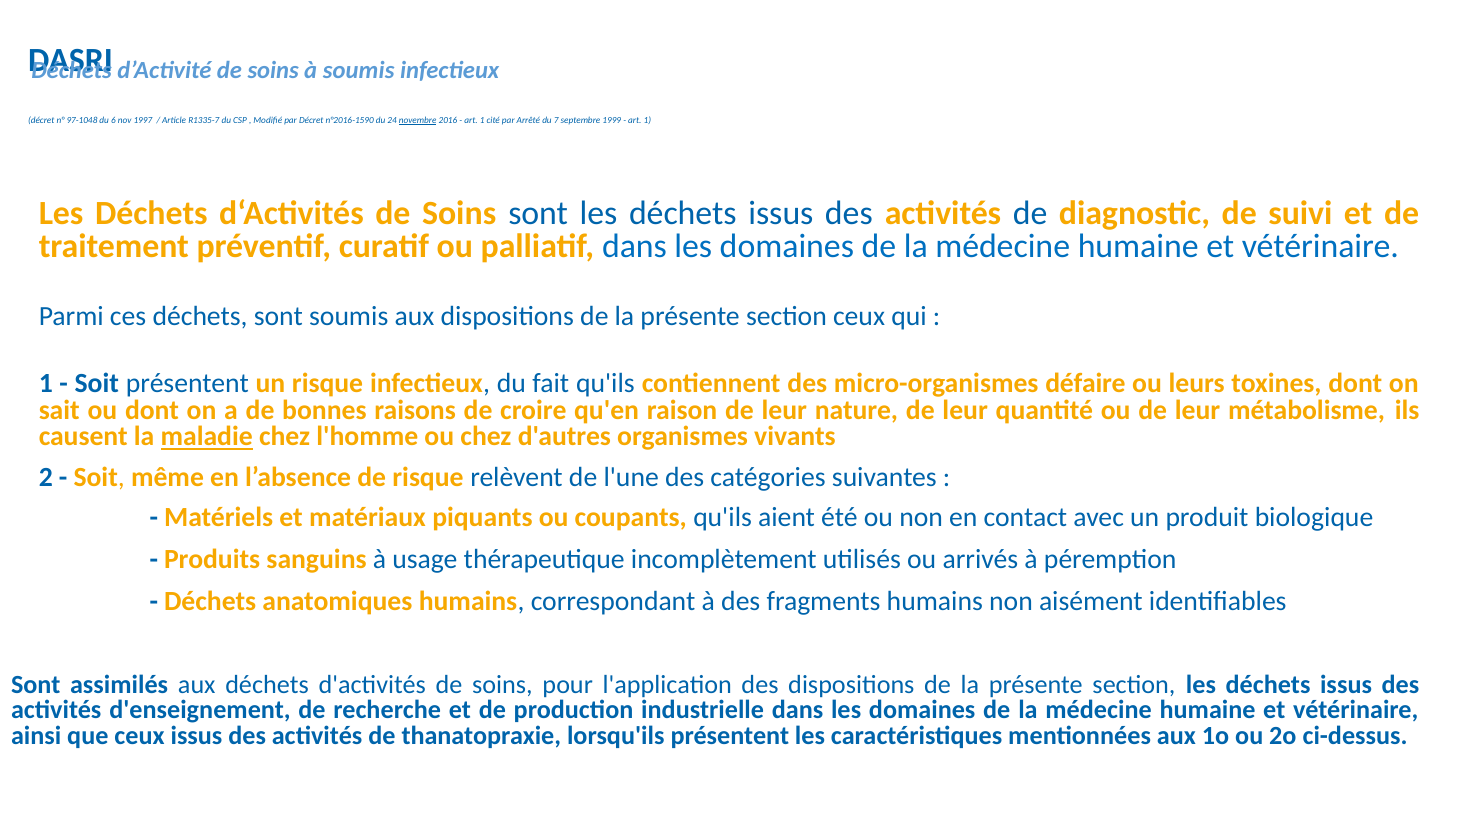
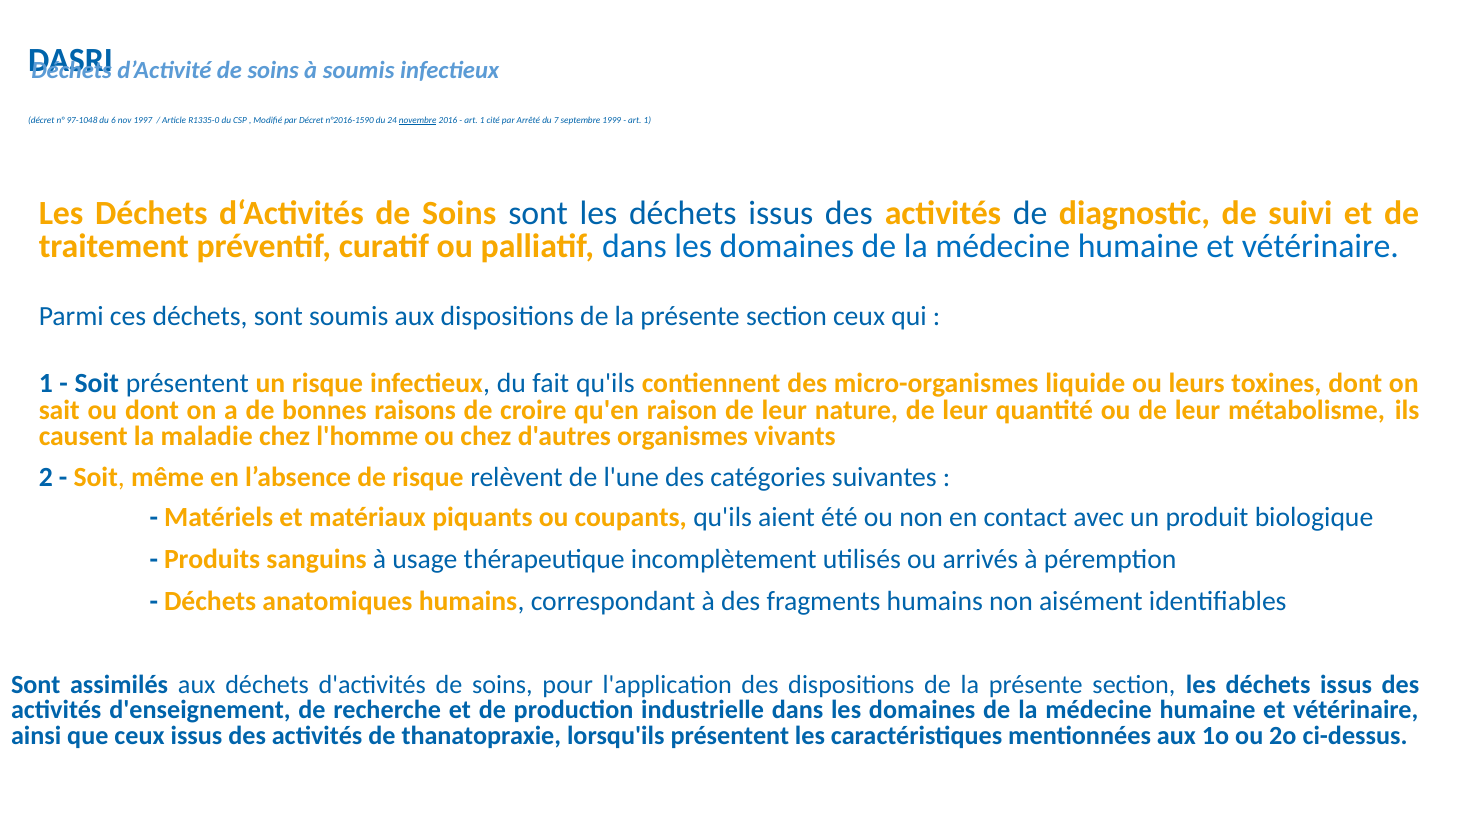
R1335-7: R1335-7 -> R1335-0
défaire: défaire -> liquide
maladie underline: present -> none
